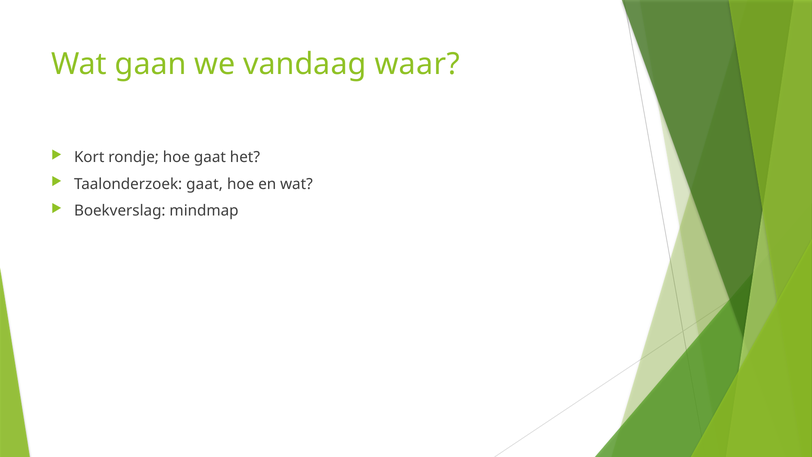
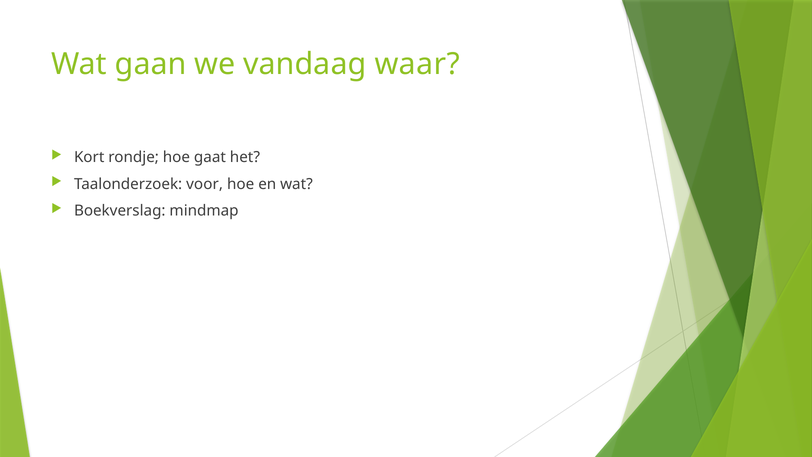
Taalonderzoek gaat: gaat -> voor
